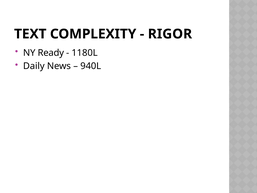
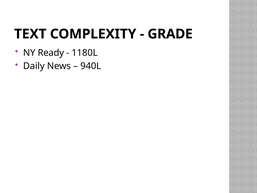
RIGOR: RIGOR -> GRADE
